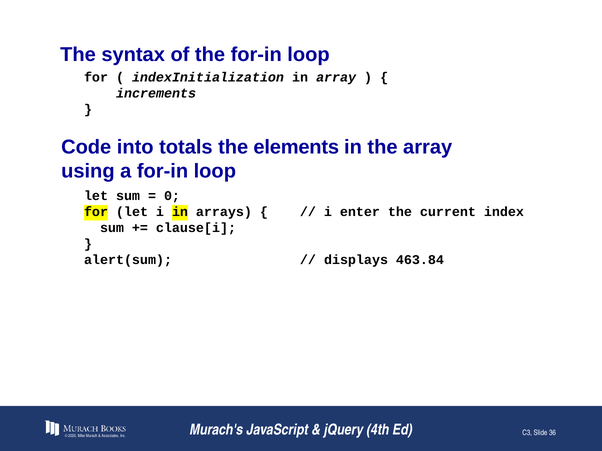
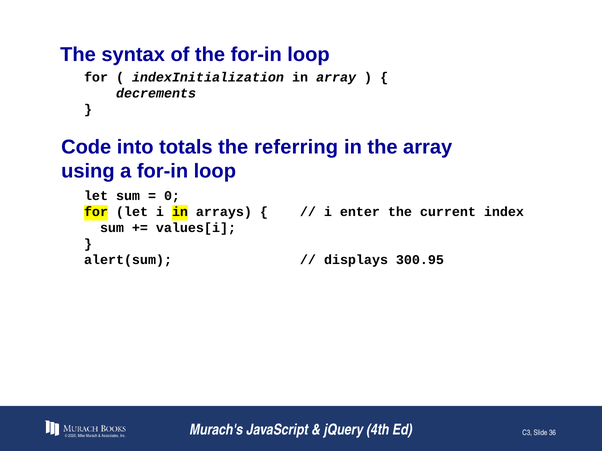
increments: increments -> decrements
elements: elements -> referring
clause[i: clause[i -> values[i
463.84: 463.84 -> 300.95
